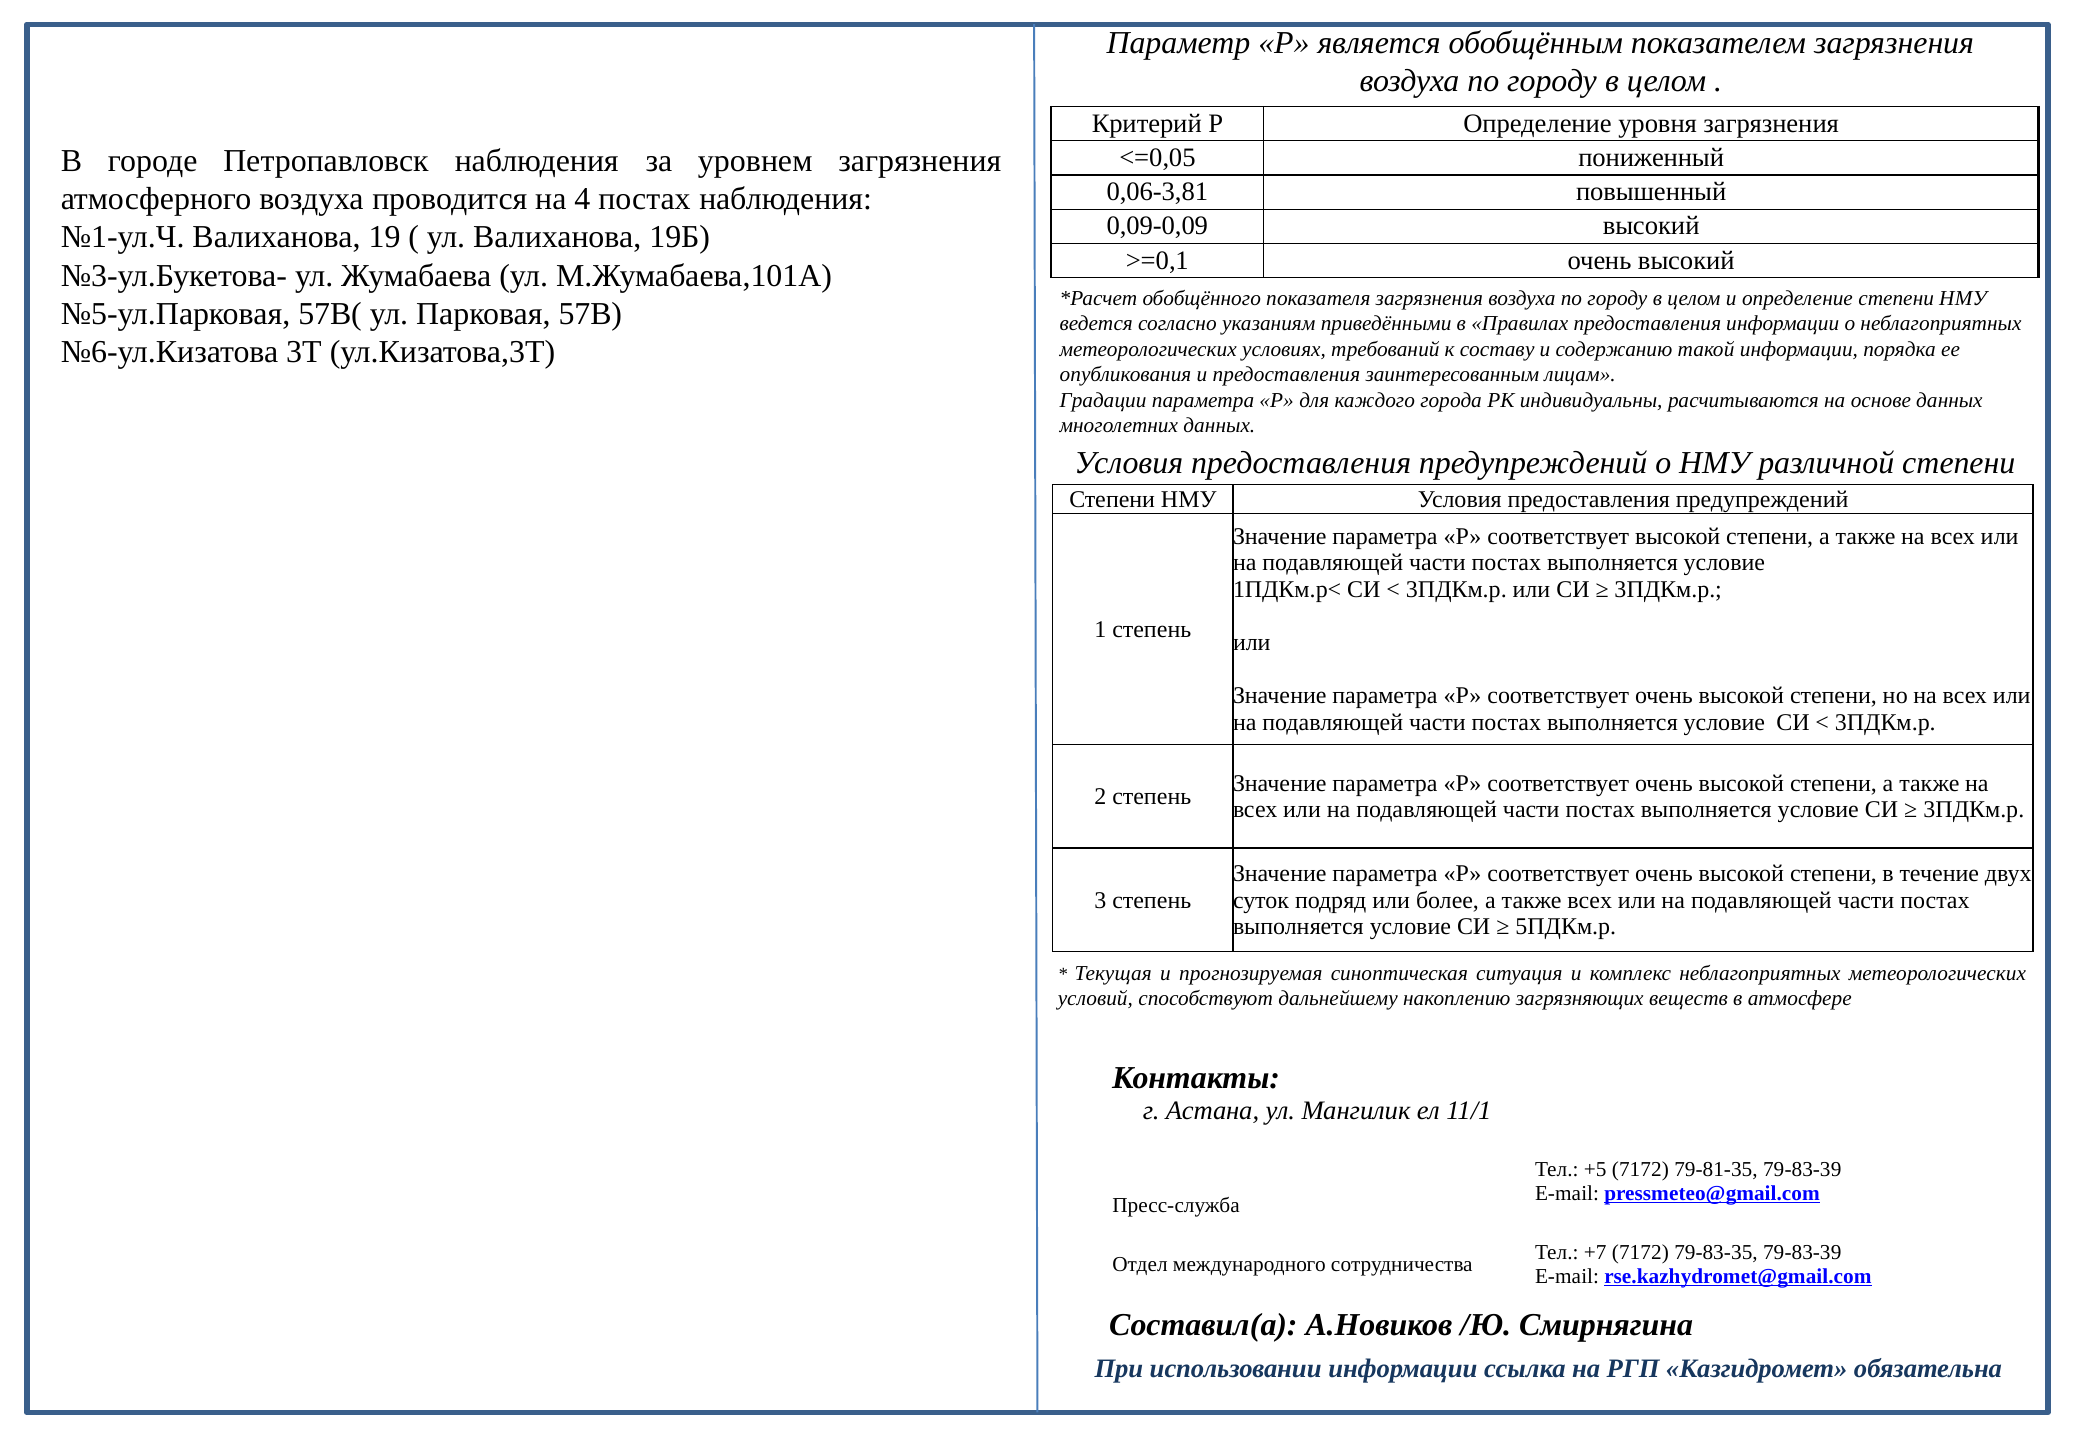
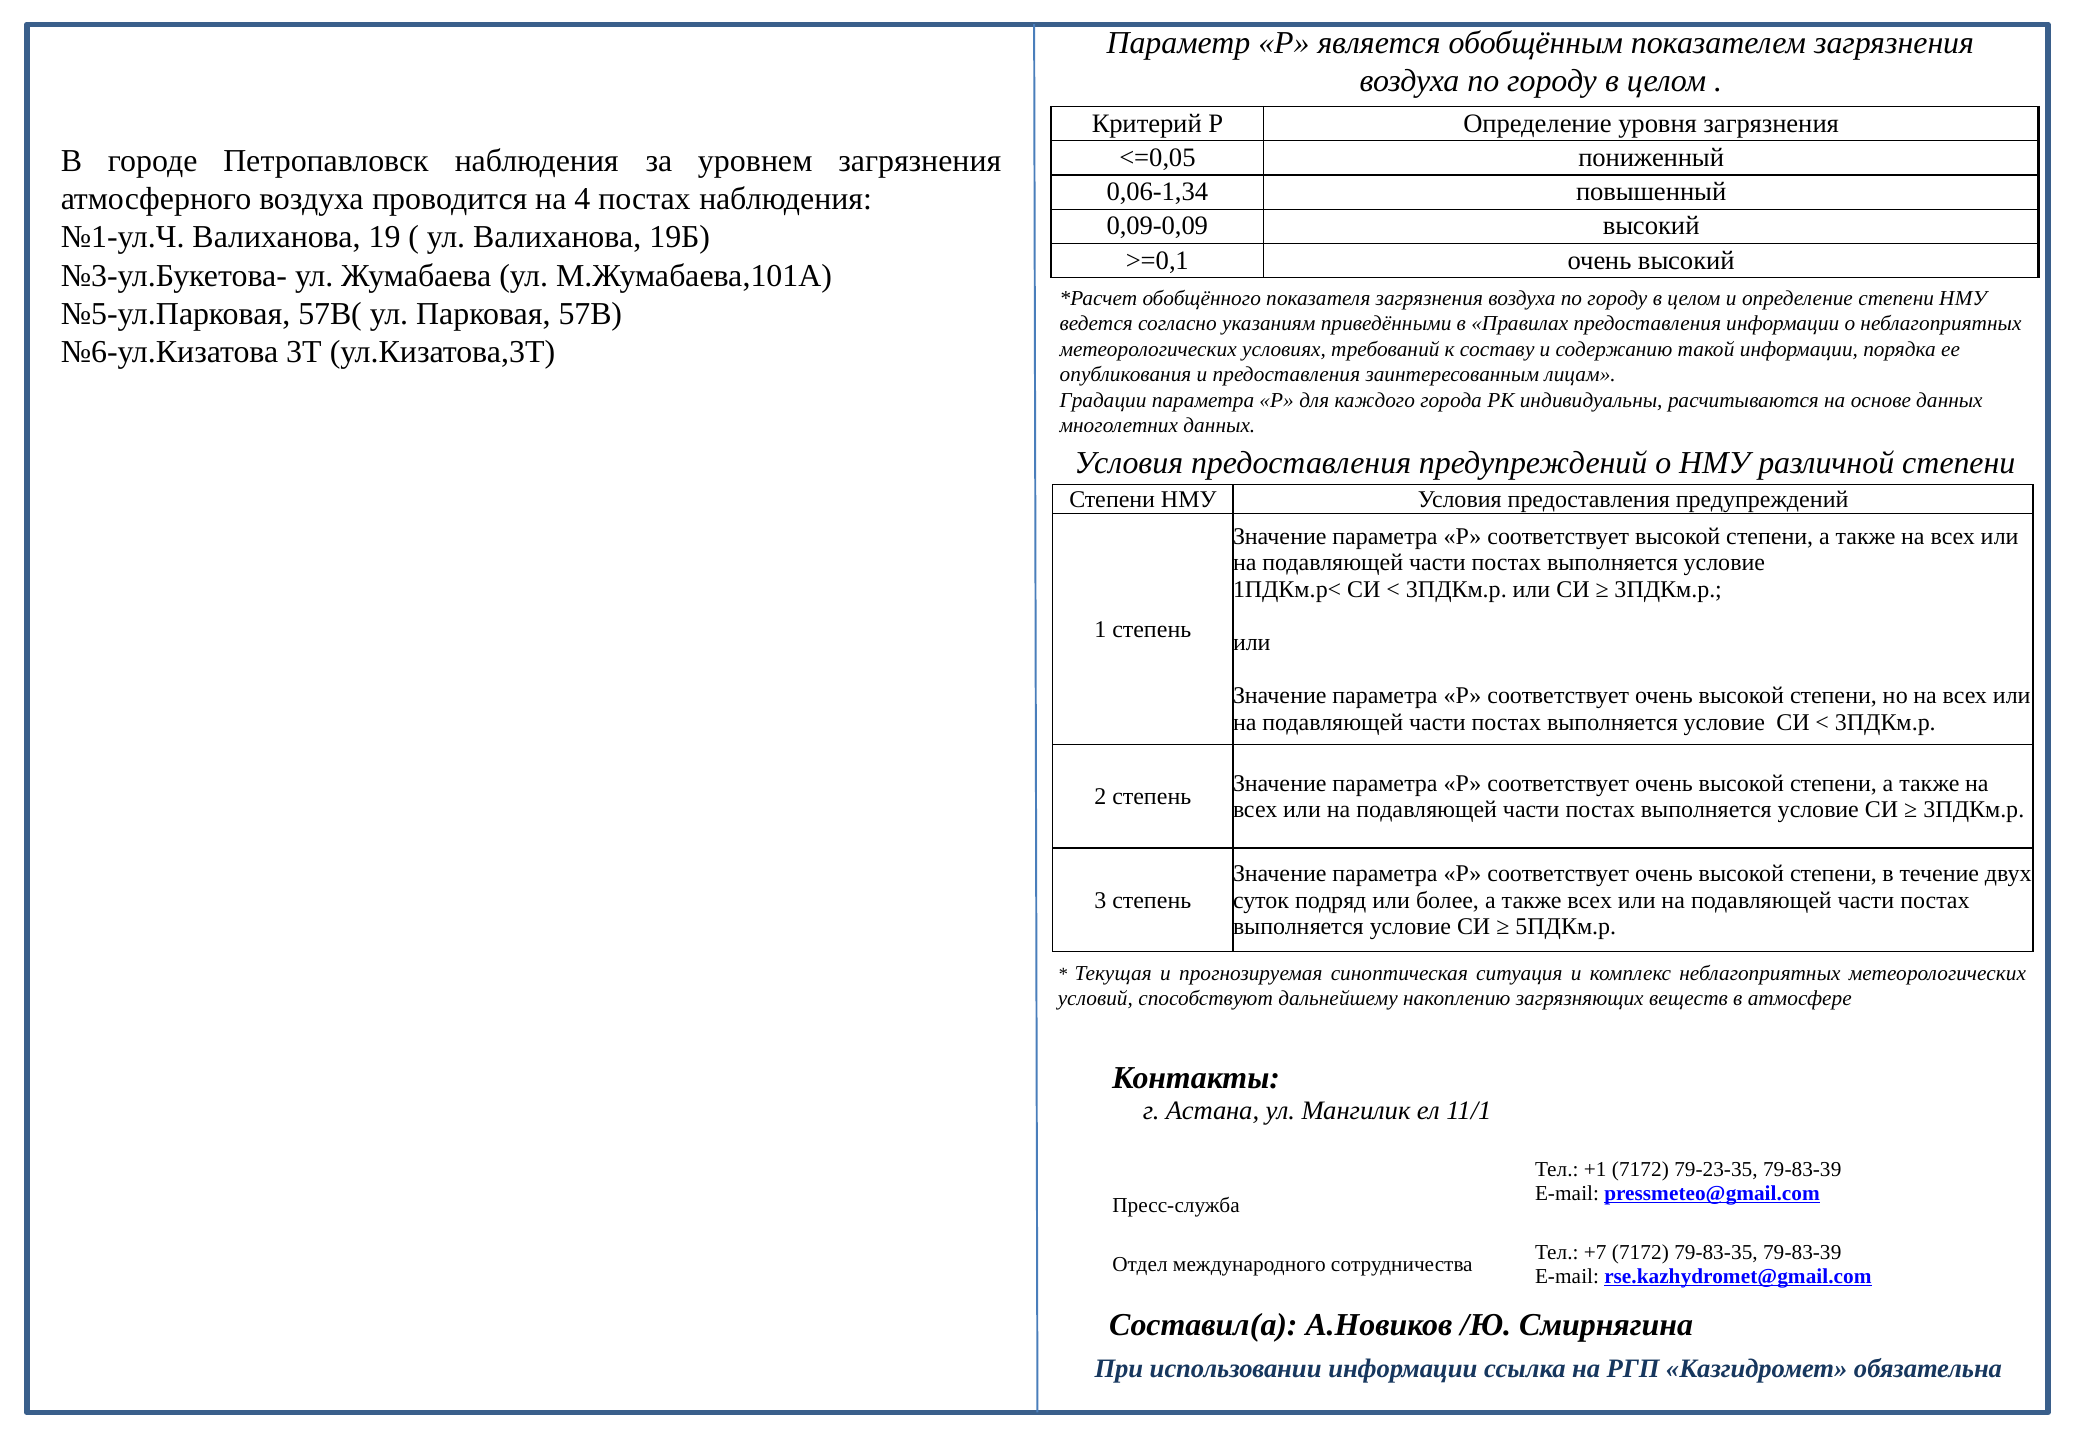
0,06-3,81: 0,06-3,81 -> 0,06-1,34
+5: +5 -> +1
79-81-35: 79-81-35 -> 79-23-35
